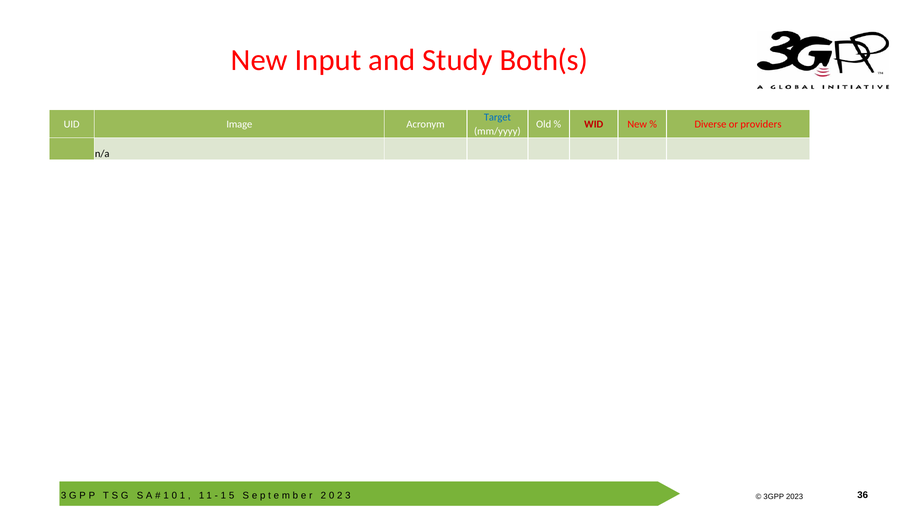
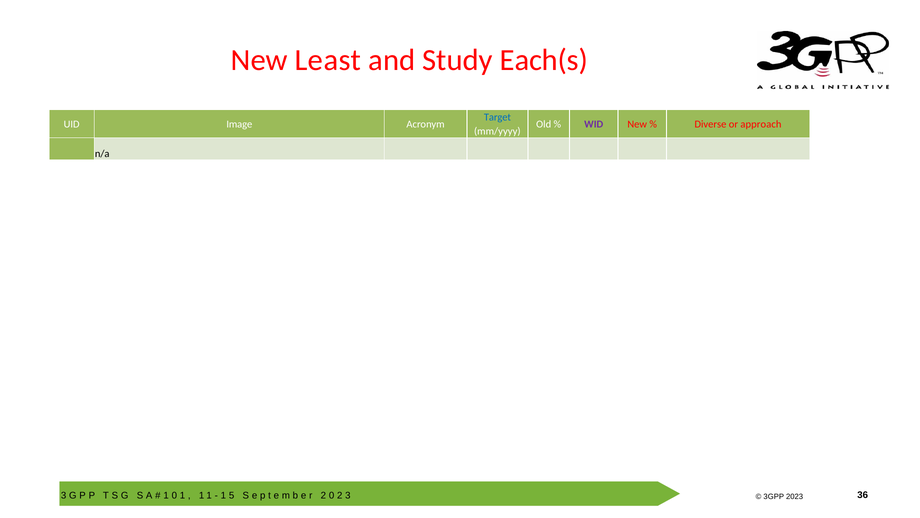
Input: Input -> Least
Both(s: Both(s -> Each(s
WID colour: red -> purple
providers: providers -> approach
